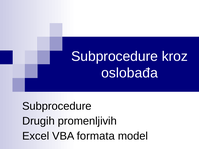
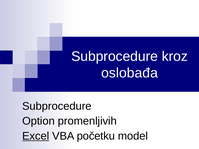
Drugih: Drugih -> Option
Excel underline: none -> present
formata: formata -> početku
